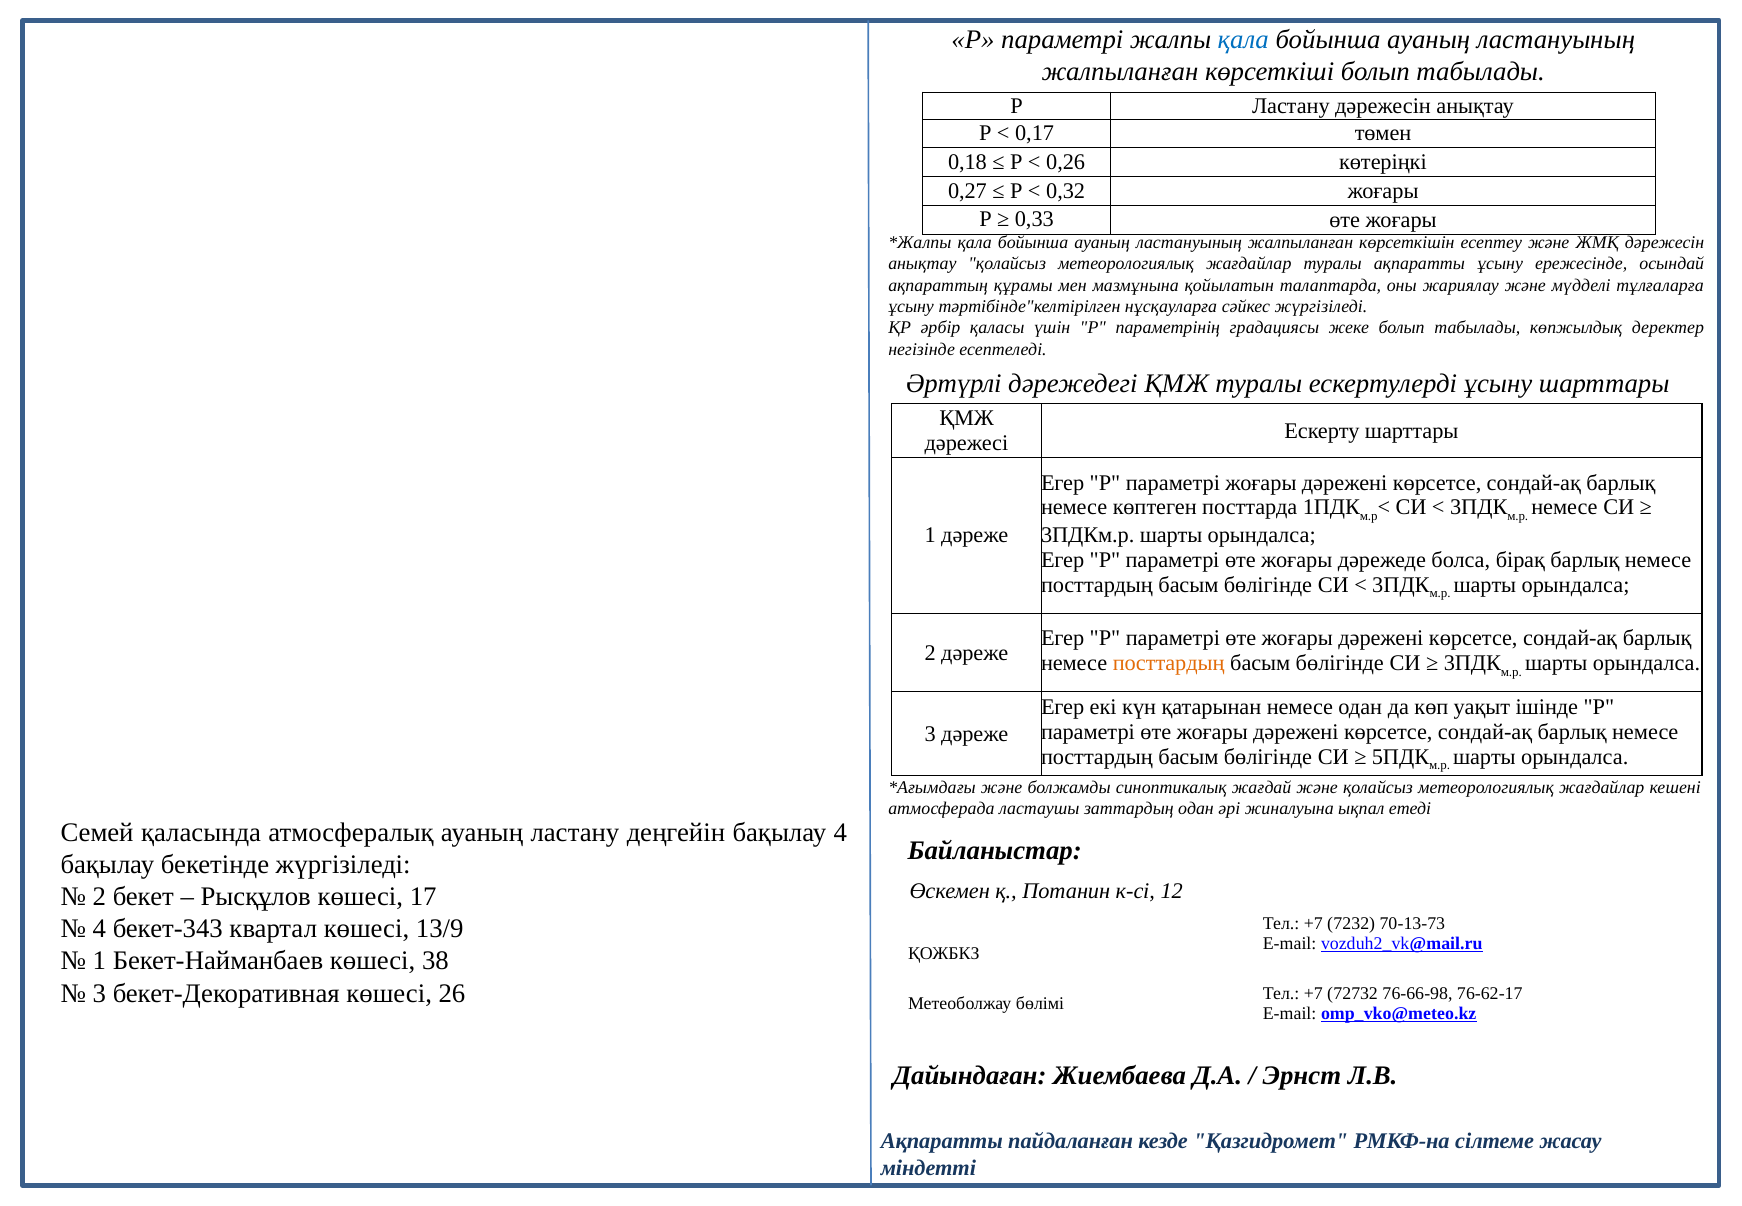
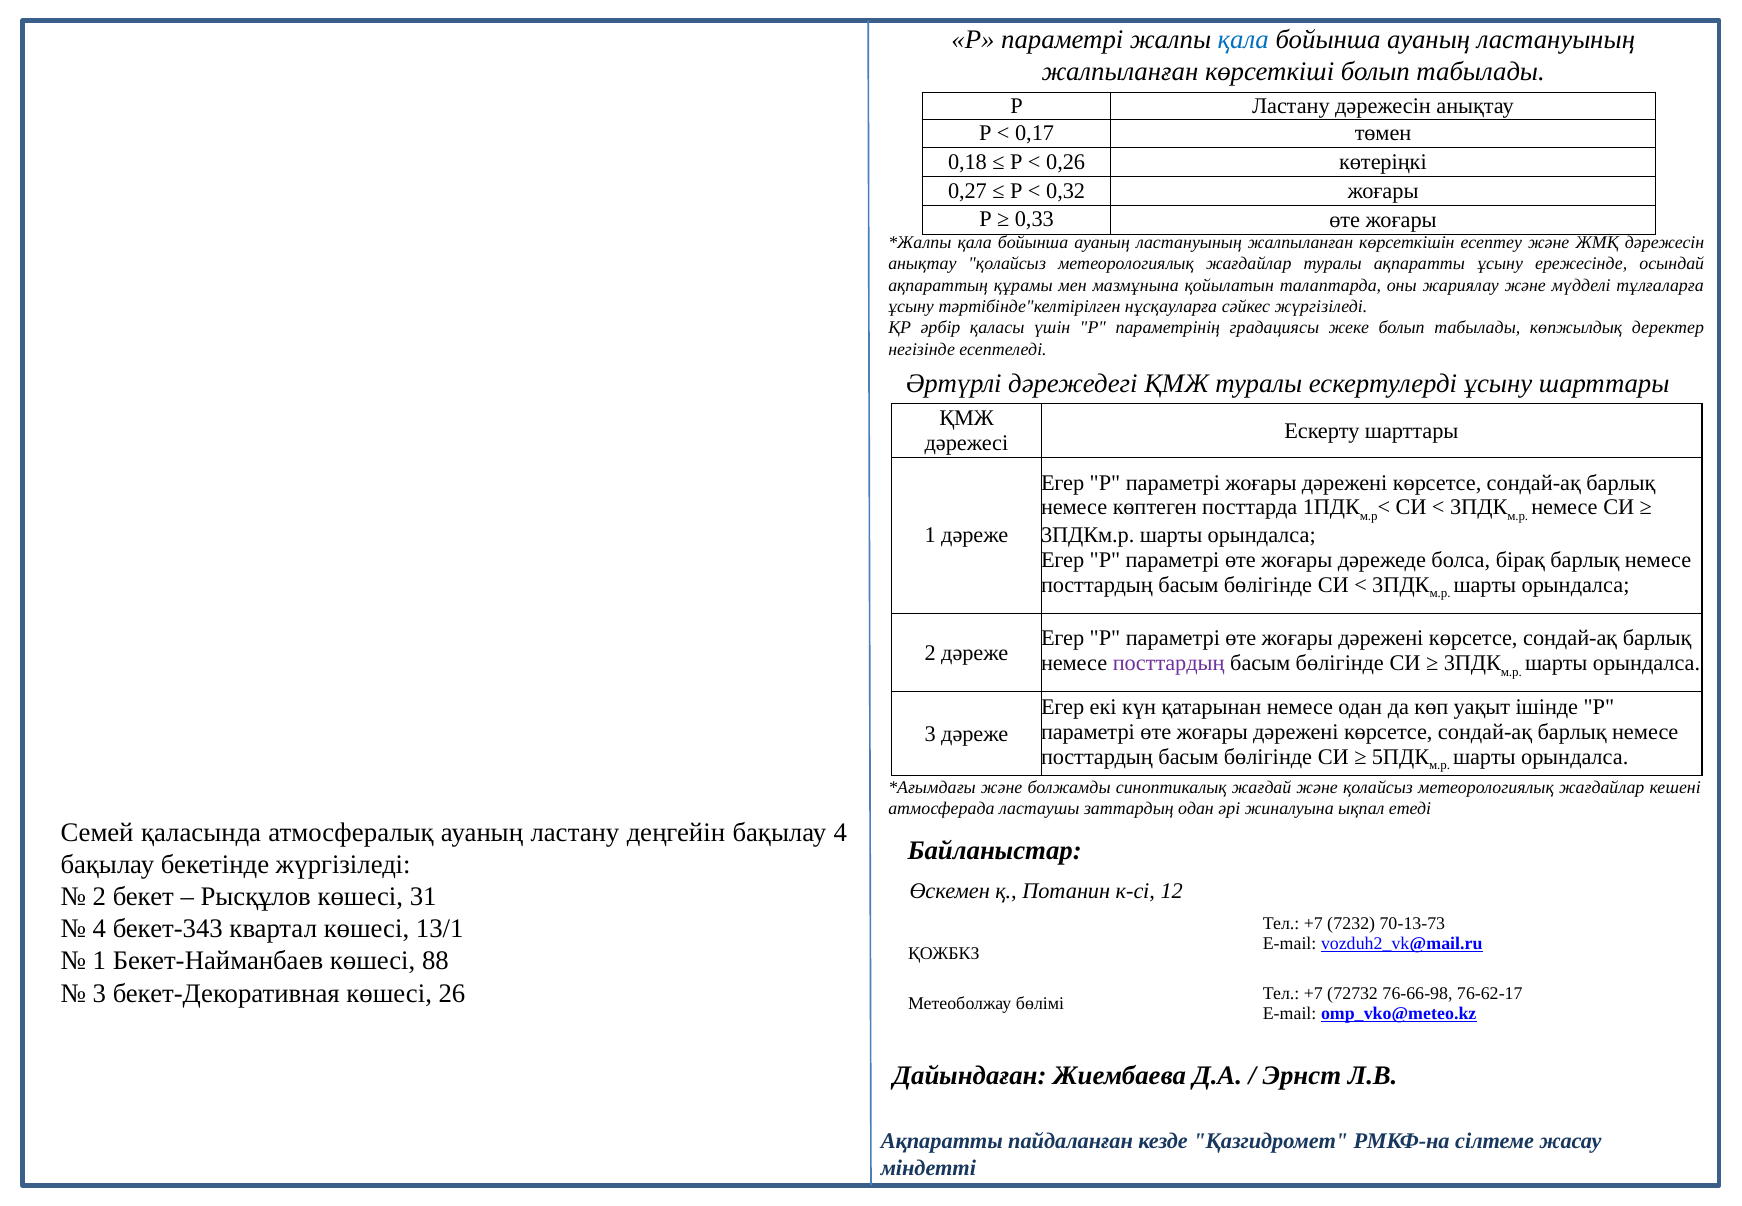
посттардың at (1169, 663) colour: orange -> purple
17: 17 -> 31
13/9: 13/9 -> 13/1
38: 38 -> 88
